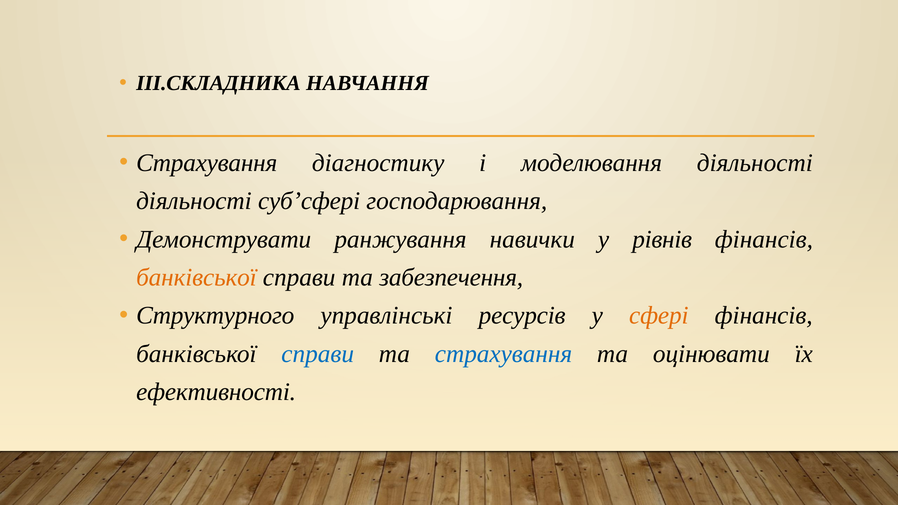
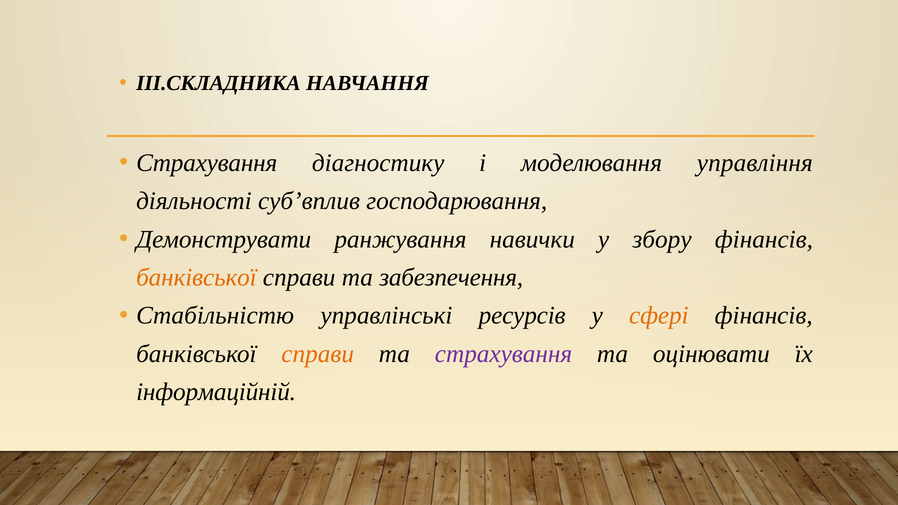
моделювання діяльності: діяльності -> управління
суб’сфері: суб’сфері -> суб’вплив
рівнів: рівнів -> збору
Структурного: Структурного -> Стабільністю
справи at (318, 354) colour: blue -> orange
страхування at (503, 354) colour: blue -> purple
ефективності: ефективності -> інформаційній
